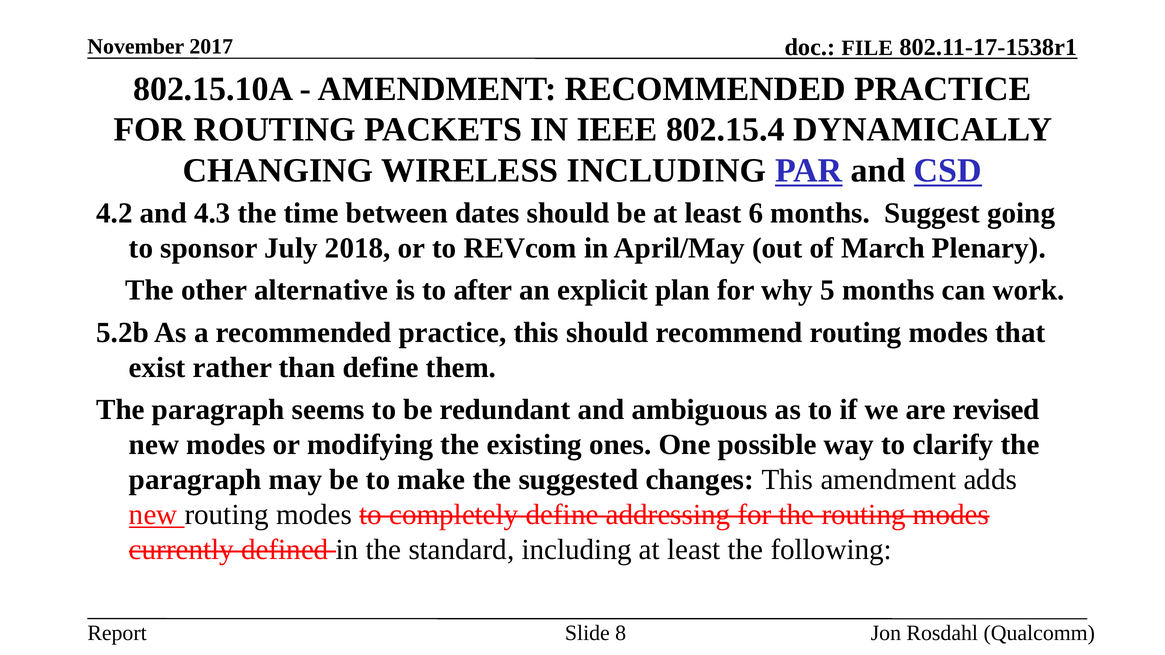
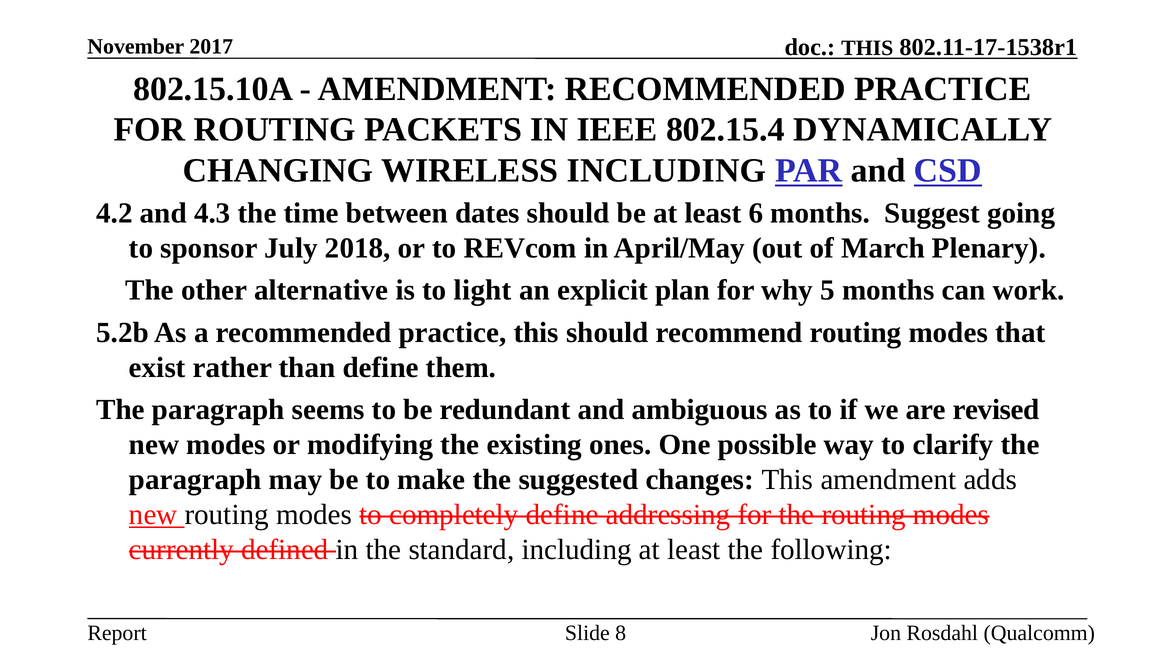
FILE at (867, 48): FILE -> THIS
after: after -> light
